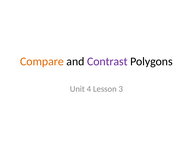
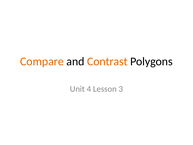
Contrast colour: purple -> orange
